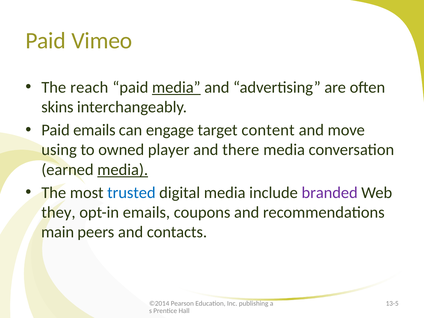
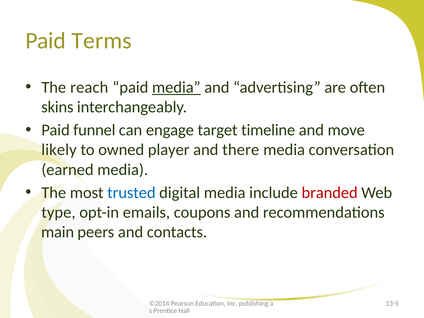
Vimeo: Vimeo -> Terms
Paid emails: emails -> funnel
content: content -> timeline
using: using -> likely
media at (123, 170) underline: present -> none
branded colour: purple -> red
they: they -> type
